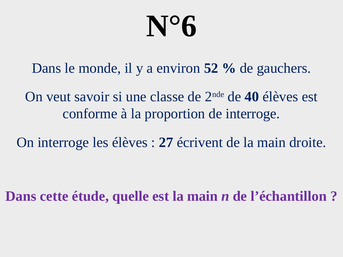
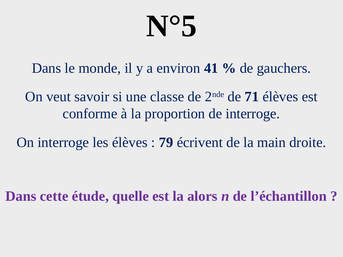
N°6: N°6 -> N°5
52: 52 -> 41
40: 40 -> 71
27: 27 -> 79
est la main: main -> alors
